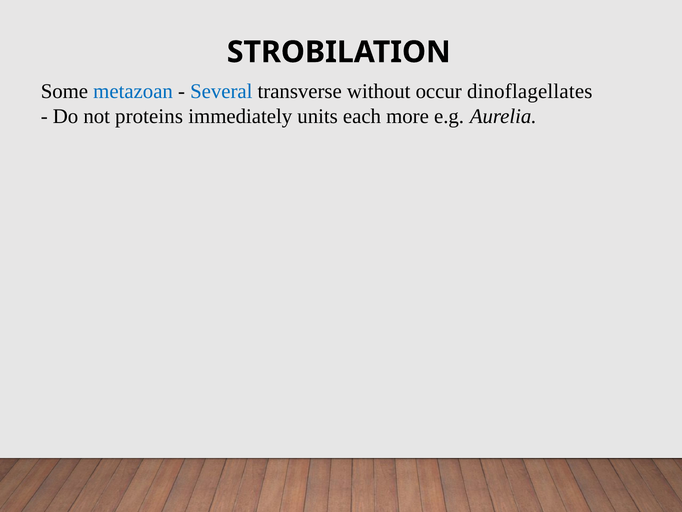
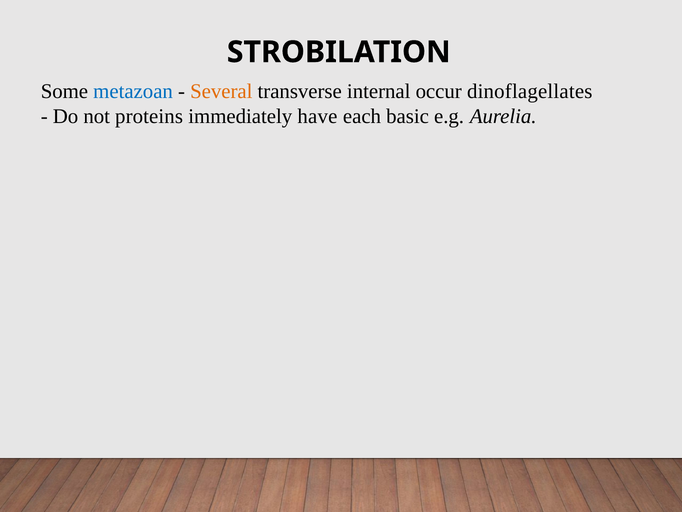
Several colour: blue -> orange
without: without -> internal
units: units -> have
more: more -> basic
